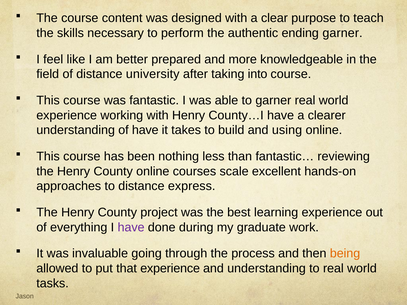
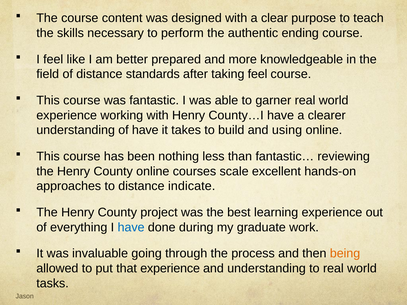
ending garner: garner -> course
university: university -> standards
taking into: into -> feel
express: express -> indicate
have at (131, 227) colour: purple -> blue
